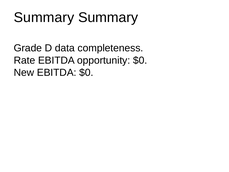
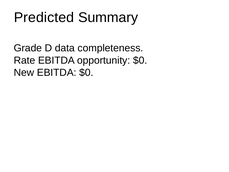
Summary at (44, 17): Summary -> Predicted
